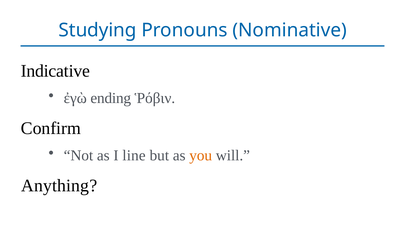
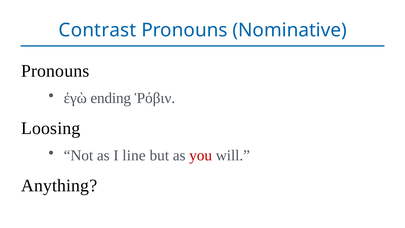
Studying: Studying -> Contrast
Indicative at (55, 71): Indicative -> Pronouns
Confirm: Confirm -> Loosing
you colour: orange -> red
